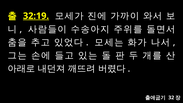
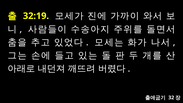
32:19 underline: present -> none
